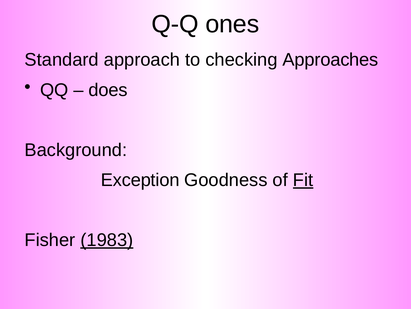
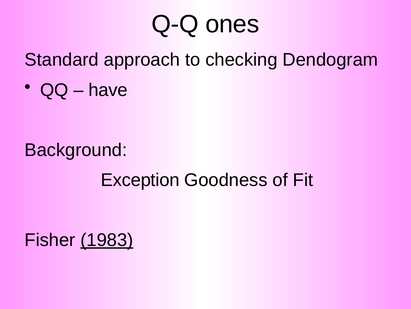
Approaches: Approaches -> Dendogram
does: does -> have
Fit underline: present -> none
